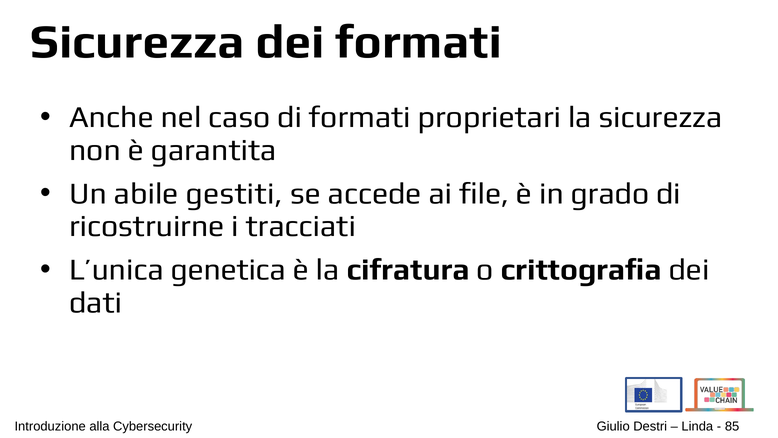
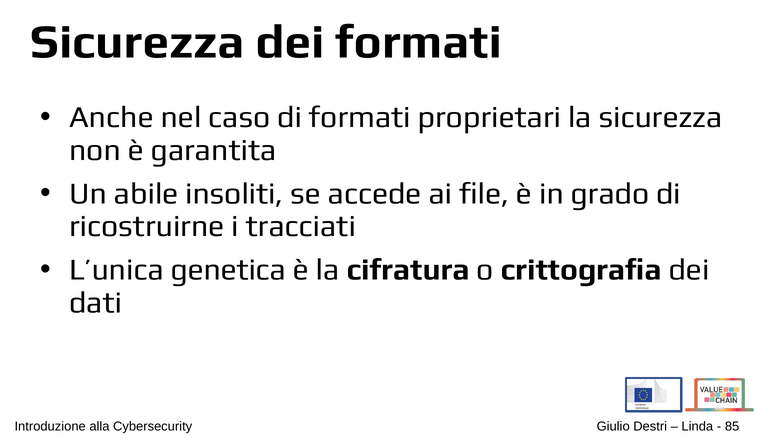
gestiti: gestiti -> insoliti
